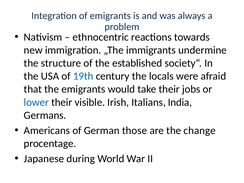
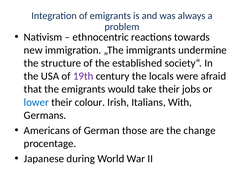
19th colour: blue -> purple
visible: visible -> colour
India: India -> With
